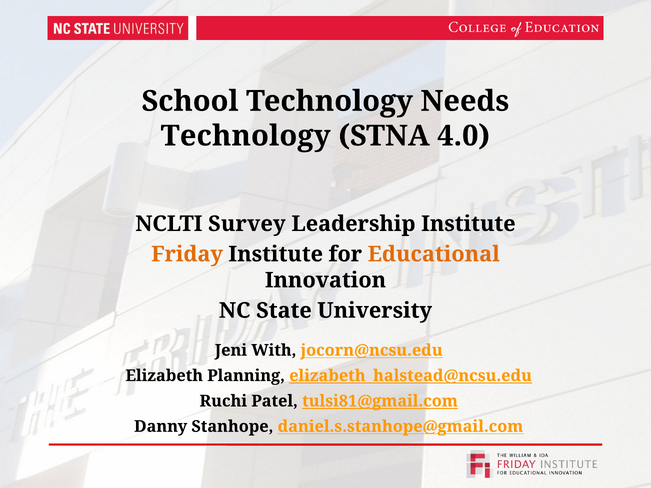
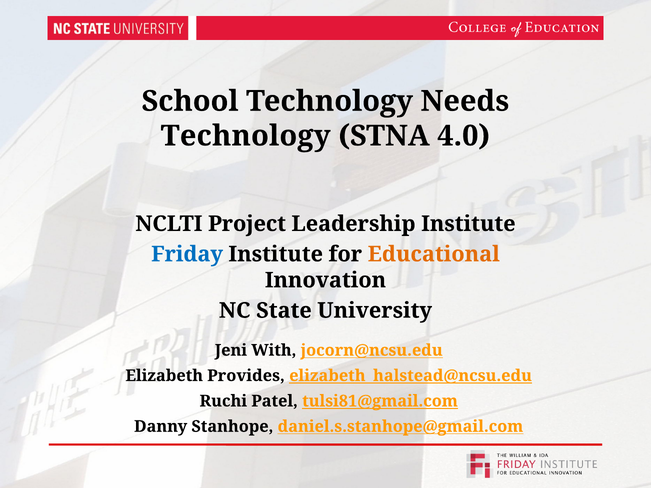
Survey: Survey -> Project
Friday colour: orange -> blue
Planning: Planning -> Provides
